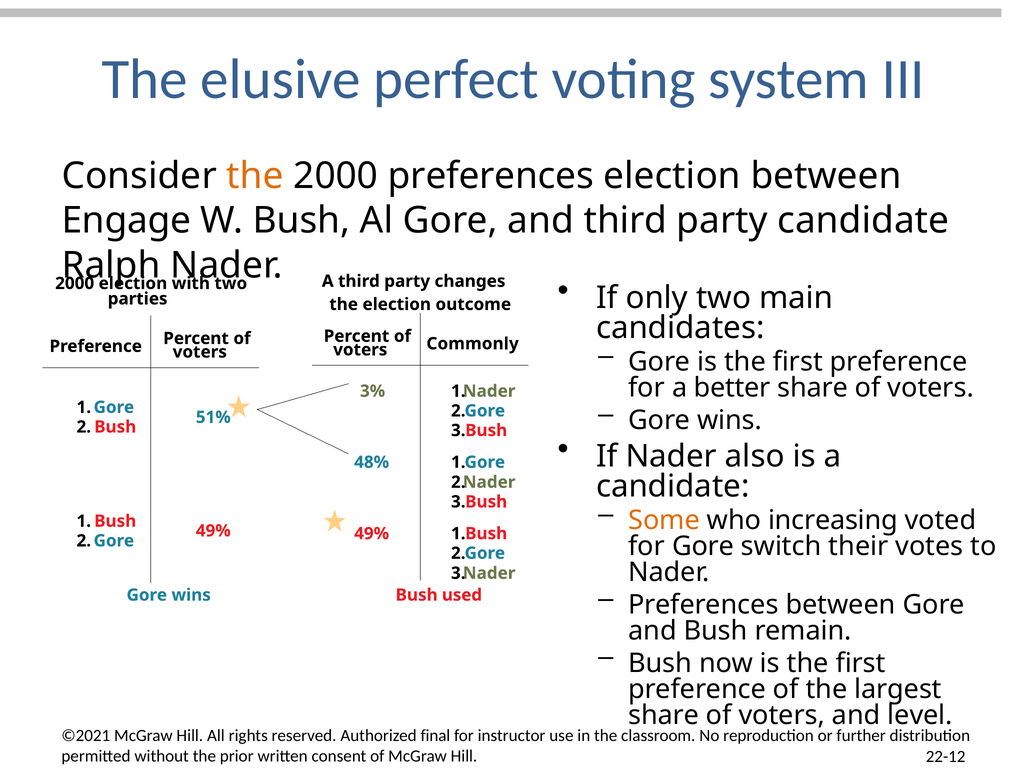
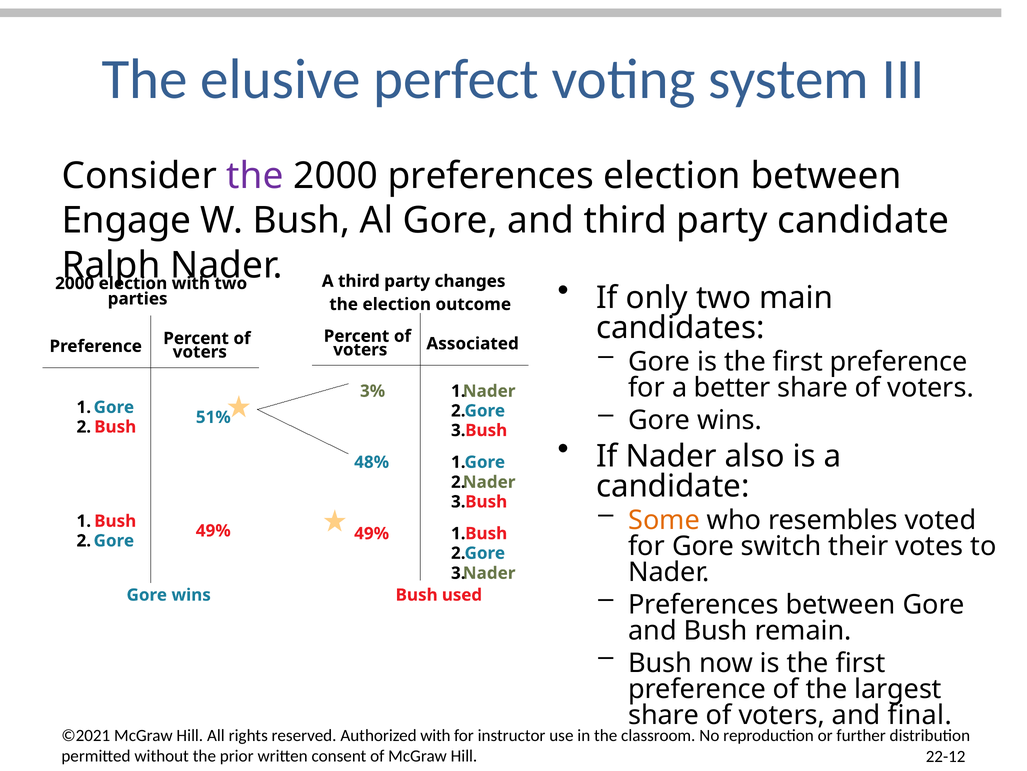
the at (255, 176) colour: orange -> purple
Commonly: Commonly -> Associated
increasing: increasing -> resembles
level: level -> final
final at (435, 735): final -> with
